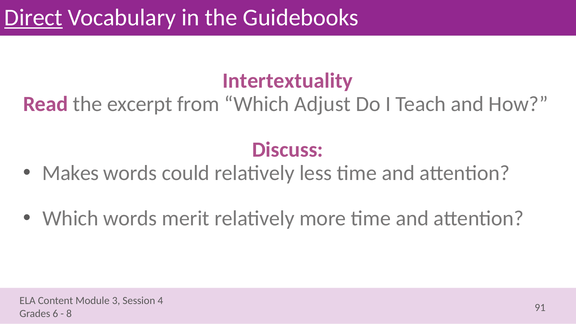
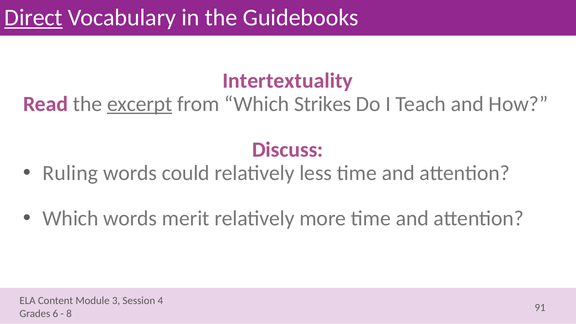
excerpt underline: none -> present
Adjust: Adjust -> Strikes
Makes: Makes -> Ruling
